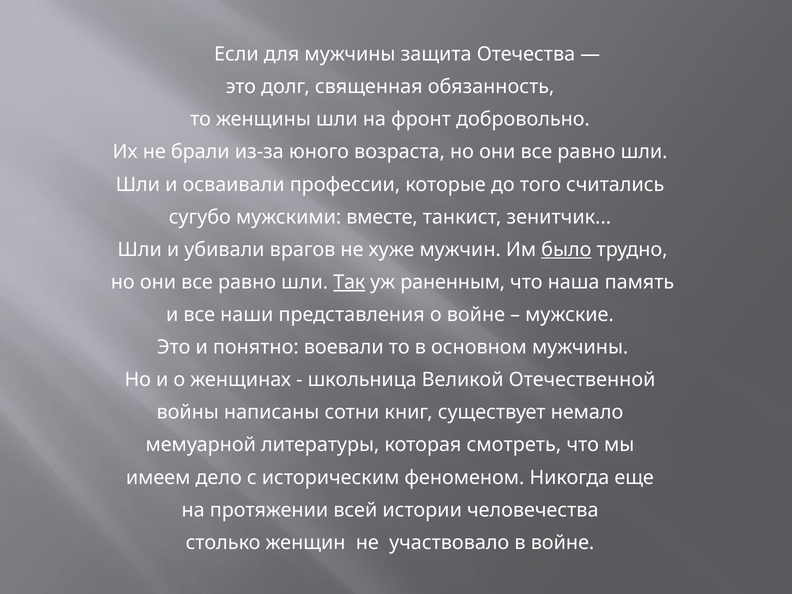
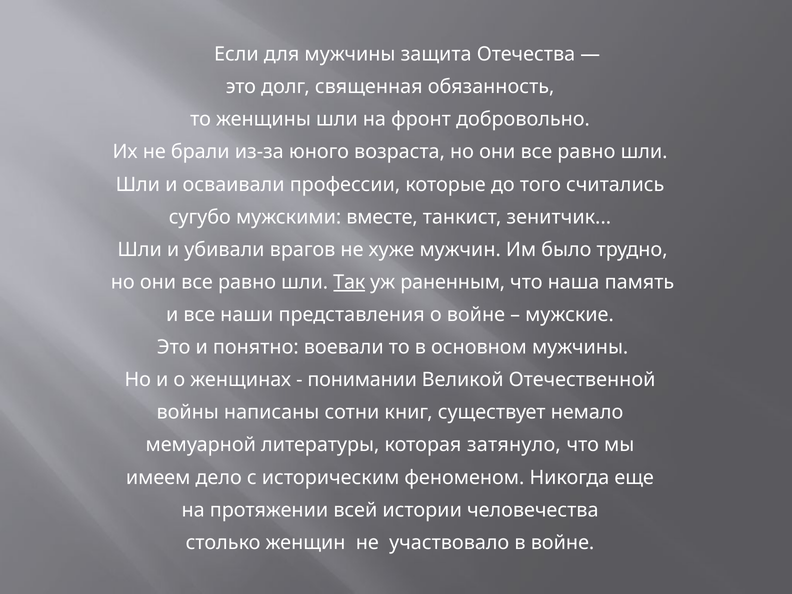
было underline: present -> none
школьница: школьница -> понимании
смотреть: смотреть -> затянуло
